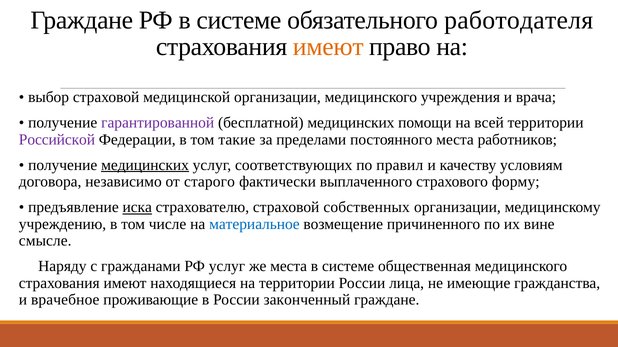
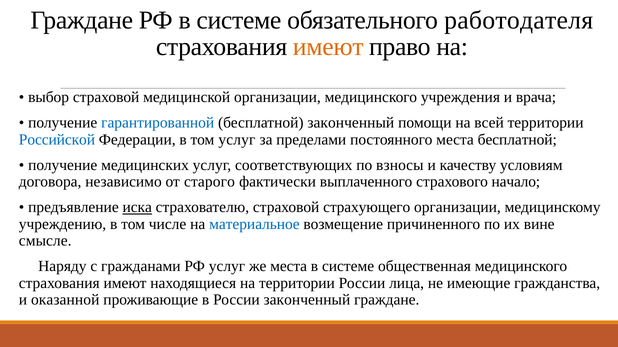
гарантированной colour: purple -> blue
бесплатной медицинских: медицинских -> законченный
Российской colour: purple -> blue
том такие: такие -> услуг
места работников: работников -> бесплатной
медицинских at (145, 165) underline: present -> none
правил: правил -> взносы
форму: форму -> начало
собственных: собственных -> страхующего
врачебное: врачебное -> оказанной
